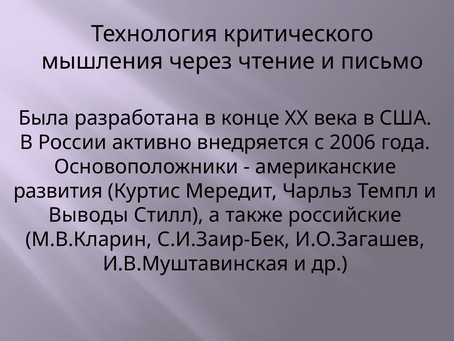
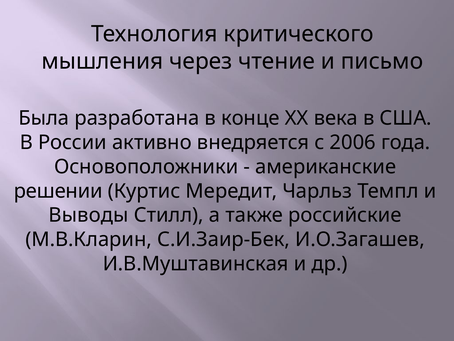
развития: развития -> решении
